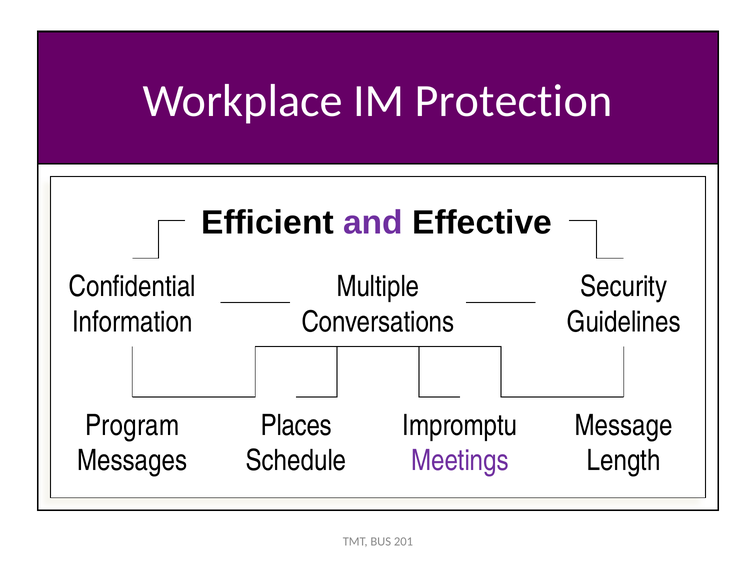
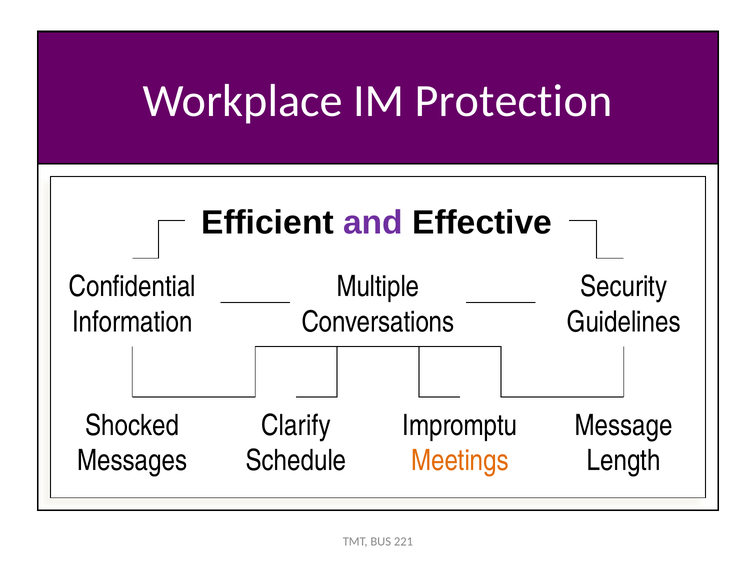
Program: Program -> Shocked
Places: Places -> Clarify
Meetings colour: purple -> orange
201: 201 -> 221
